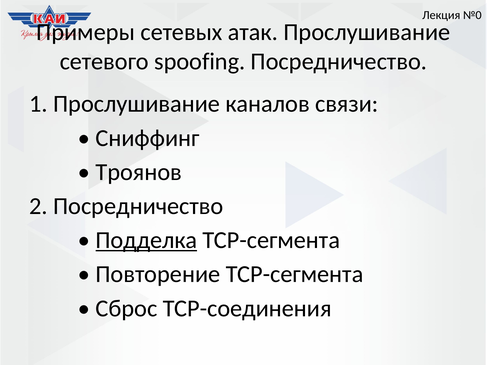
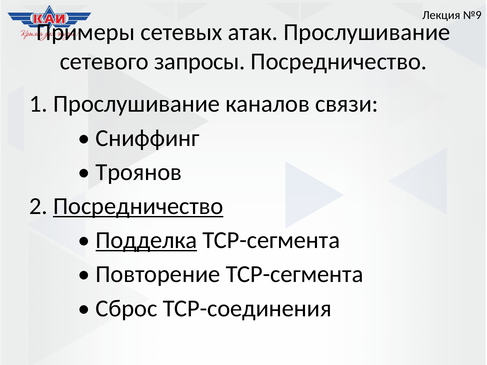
№0: №0 -> №9
spoofing: spoofing -> запросы
Посредничество at (138, 206) underline: none -> present
